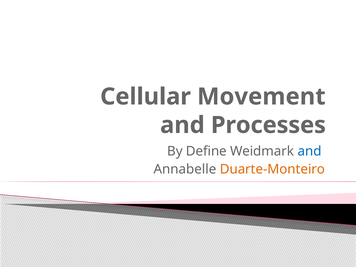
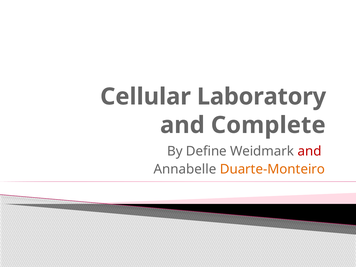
Movement: Movement -> Laboratory
Processes: Processes -> Complete
and at (310, 151) colour: blue -> red
